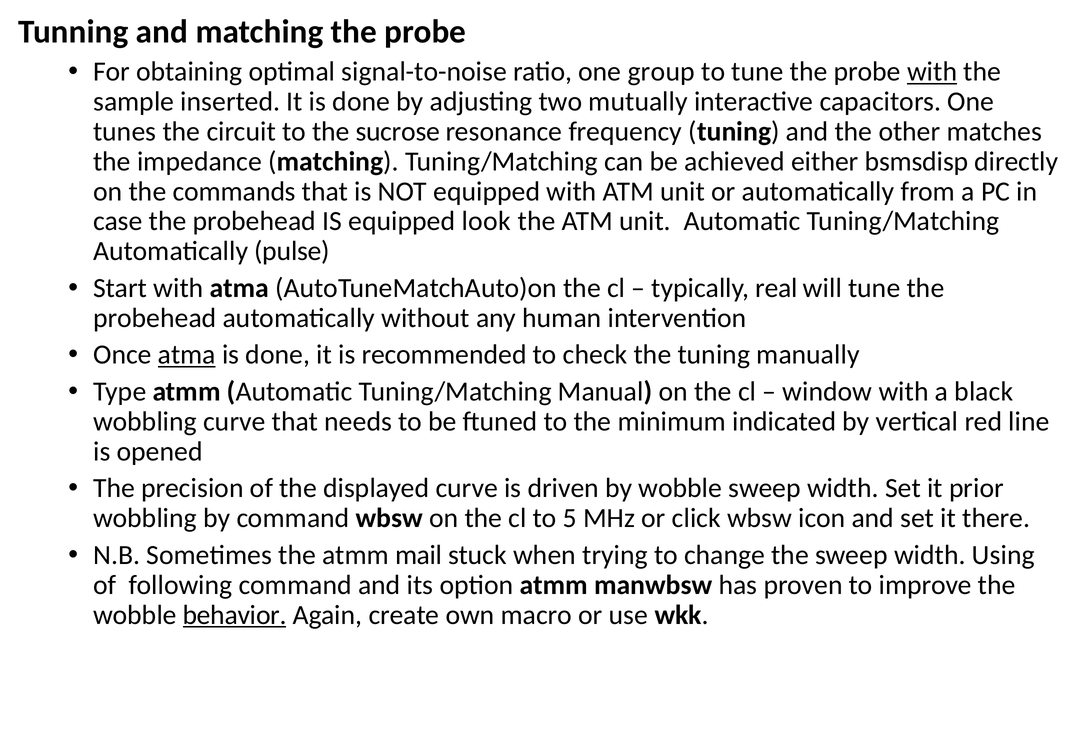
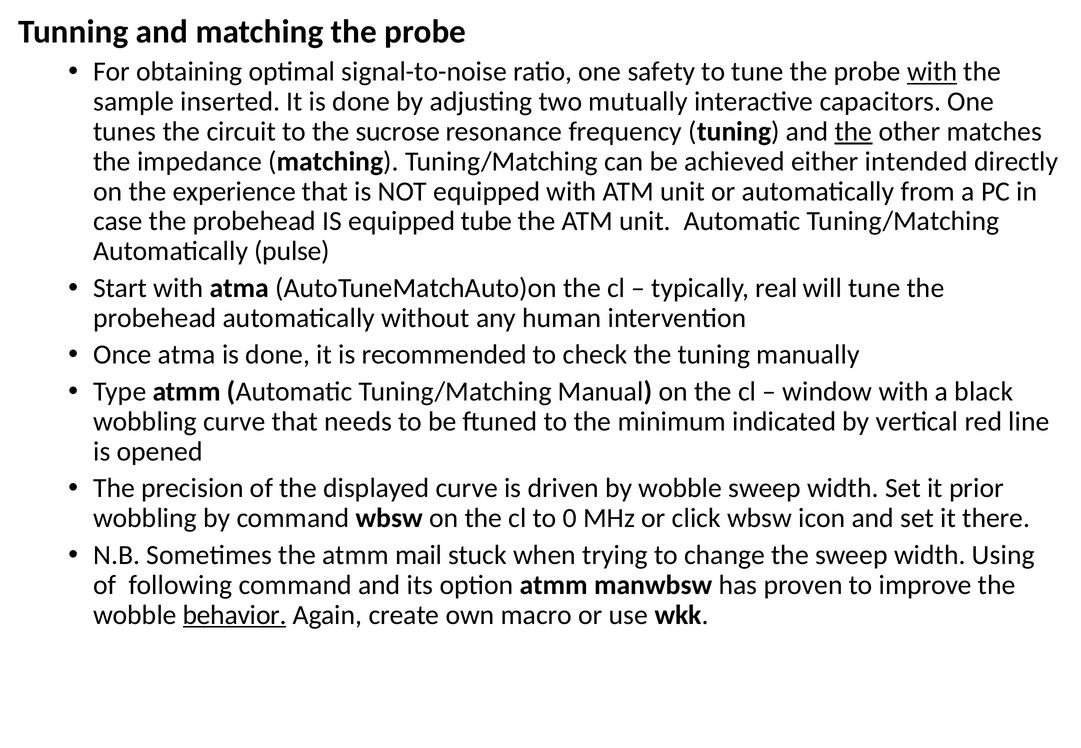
group: group -> safety
the at (853, 132) underline: none -> present
bsmsdisp: bsmsdisp -> intended
commands: commands -> experience
look: look -> tube
atma at (187, 355) underline: present -> none
5: 5 -> 0
